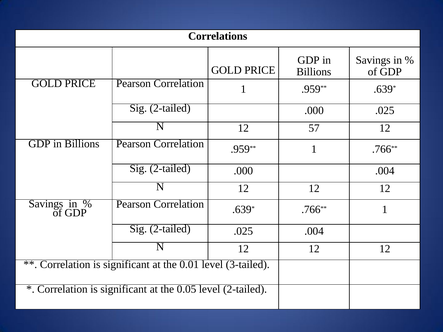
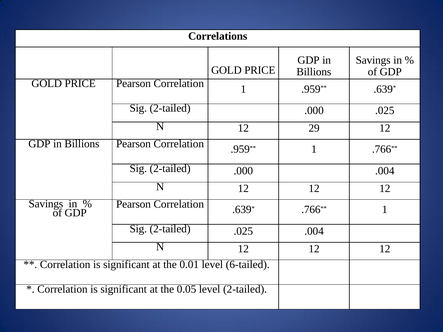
57: 57 -> 29
3-tailed: 3-tailed -> 6-tailed
